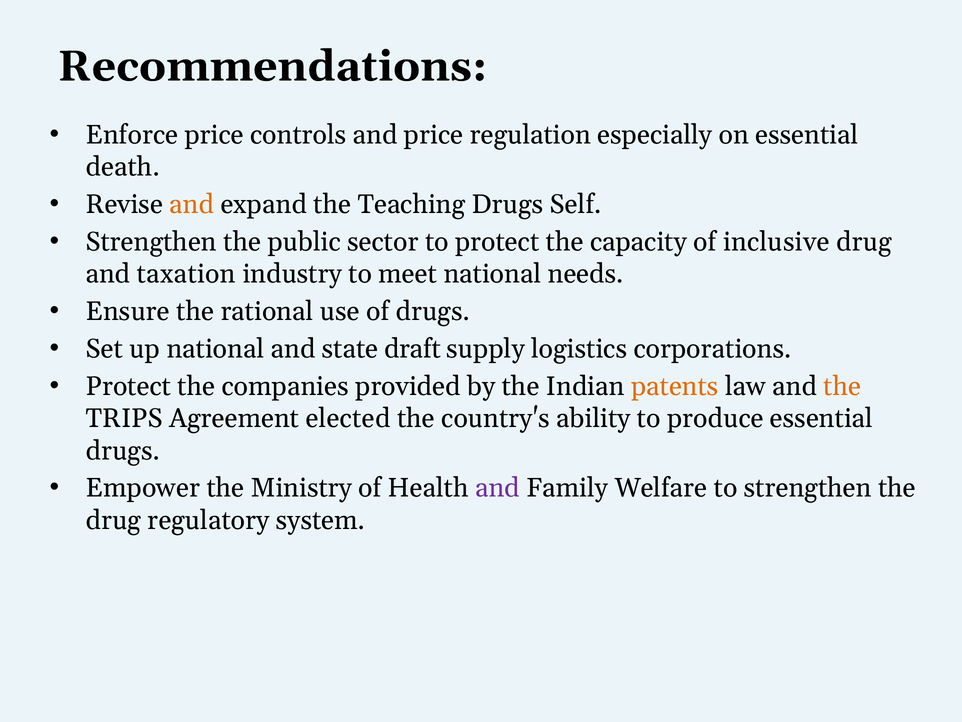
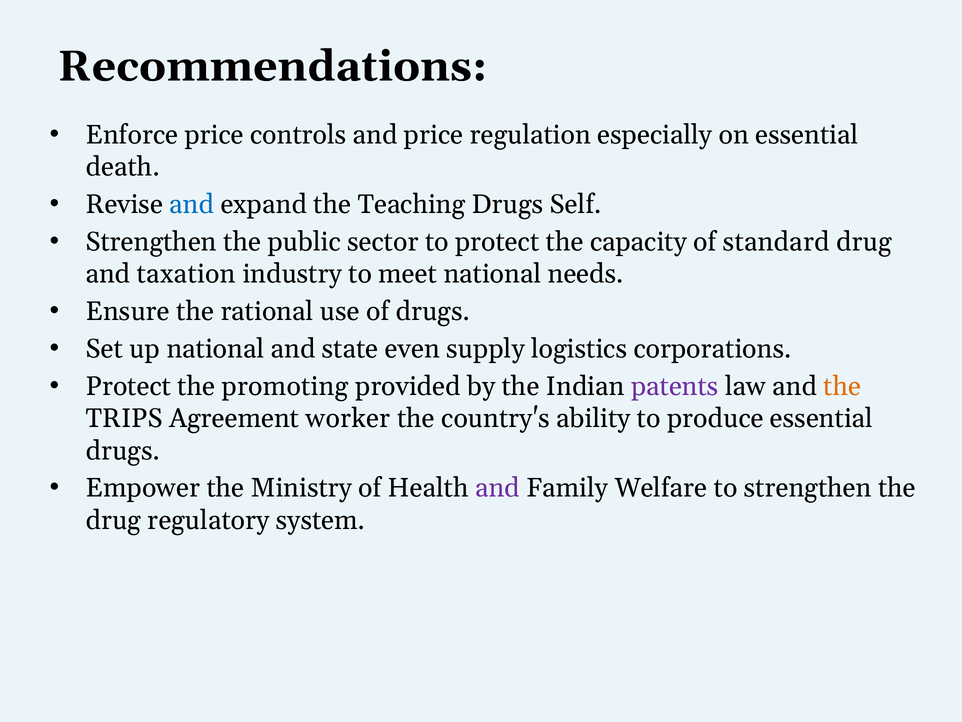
and at (192, 204) colour: orange -> blue
inclusive: inclusive -> standard
draft: draft -> even
companies: companies -> promoting
patents colour: orange -> purple
elected: elected -> worker
